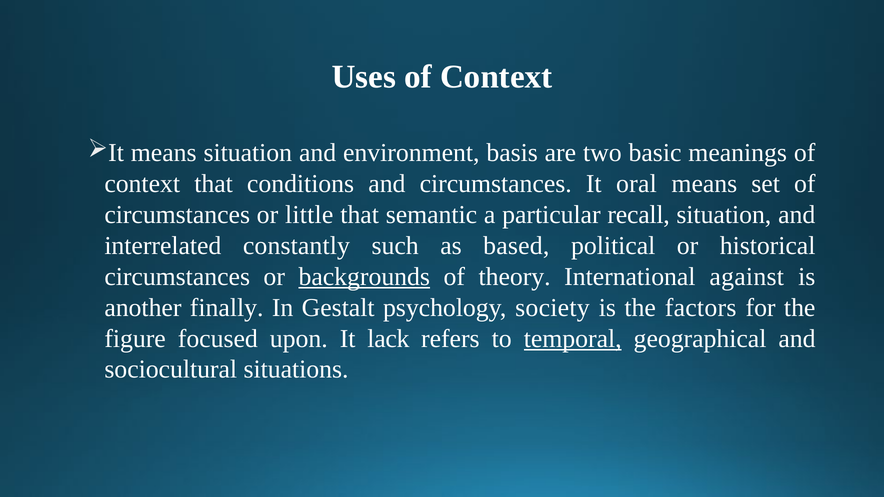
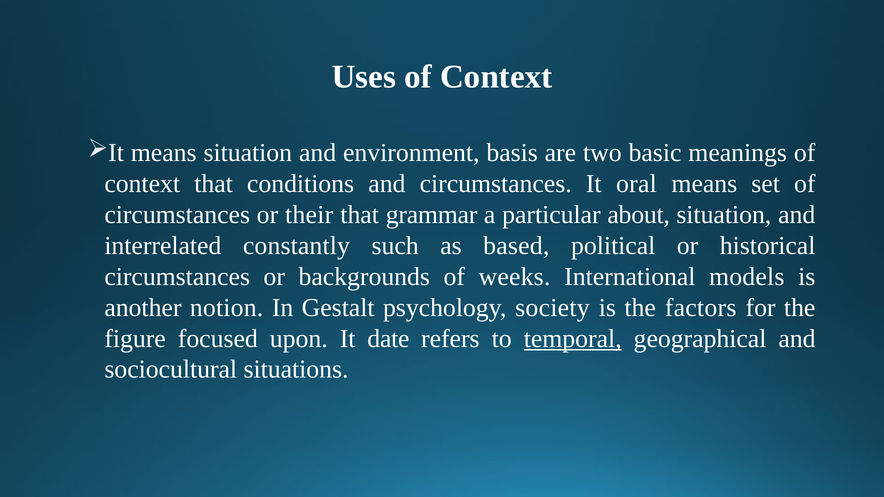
little: little -> their
semantic: semantic -> grammar
recall: recall -> about
backgrounds underline: present -> none
theory: theory -> weeks
against: against -> models
finally: finally -> notion
lack: lack -> date
